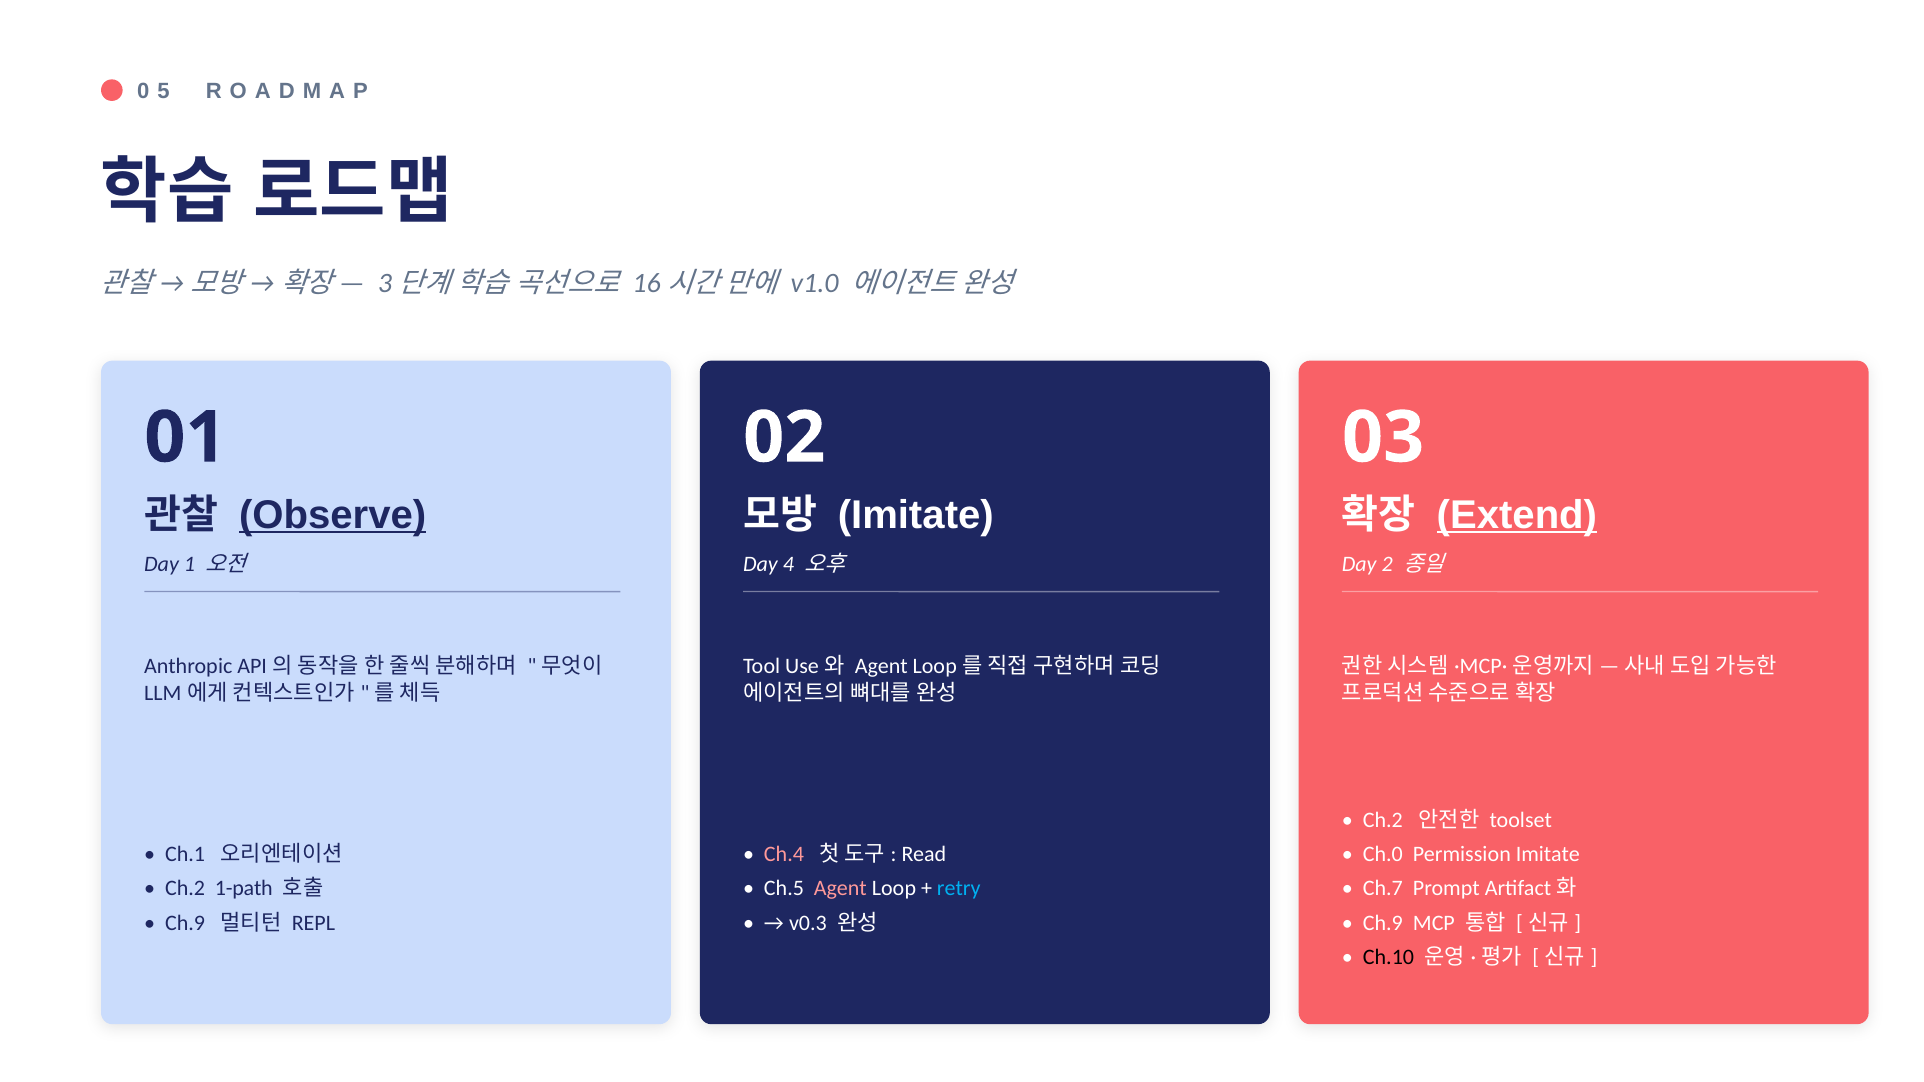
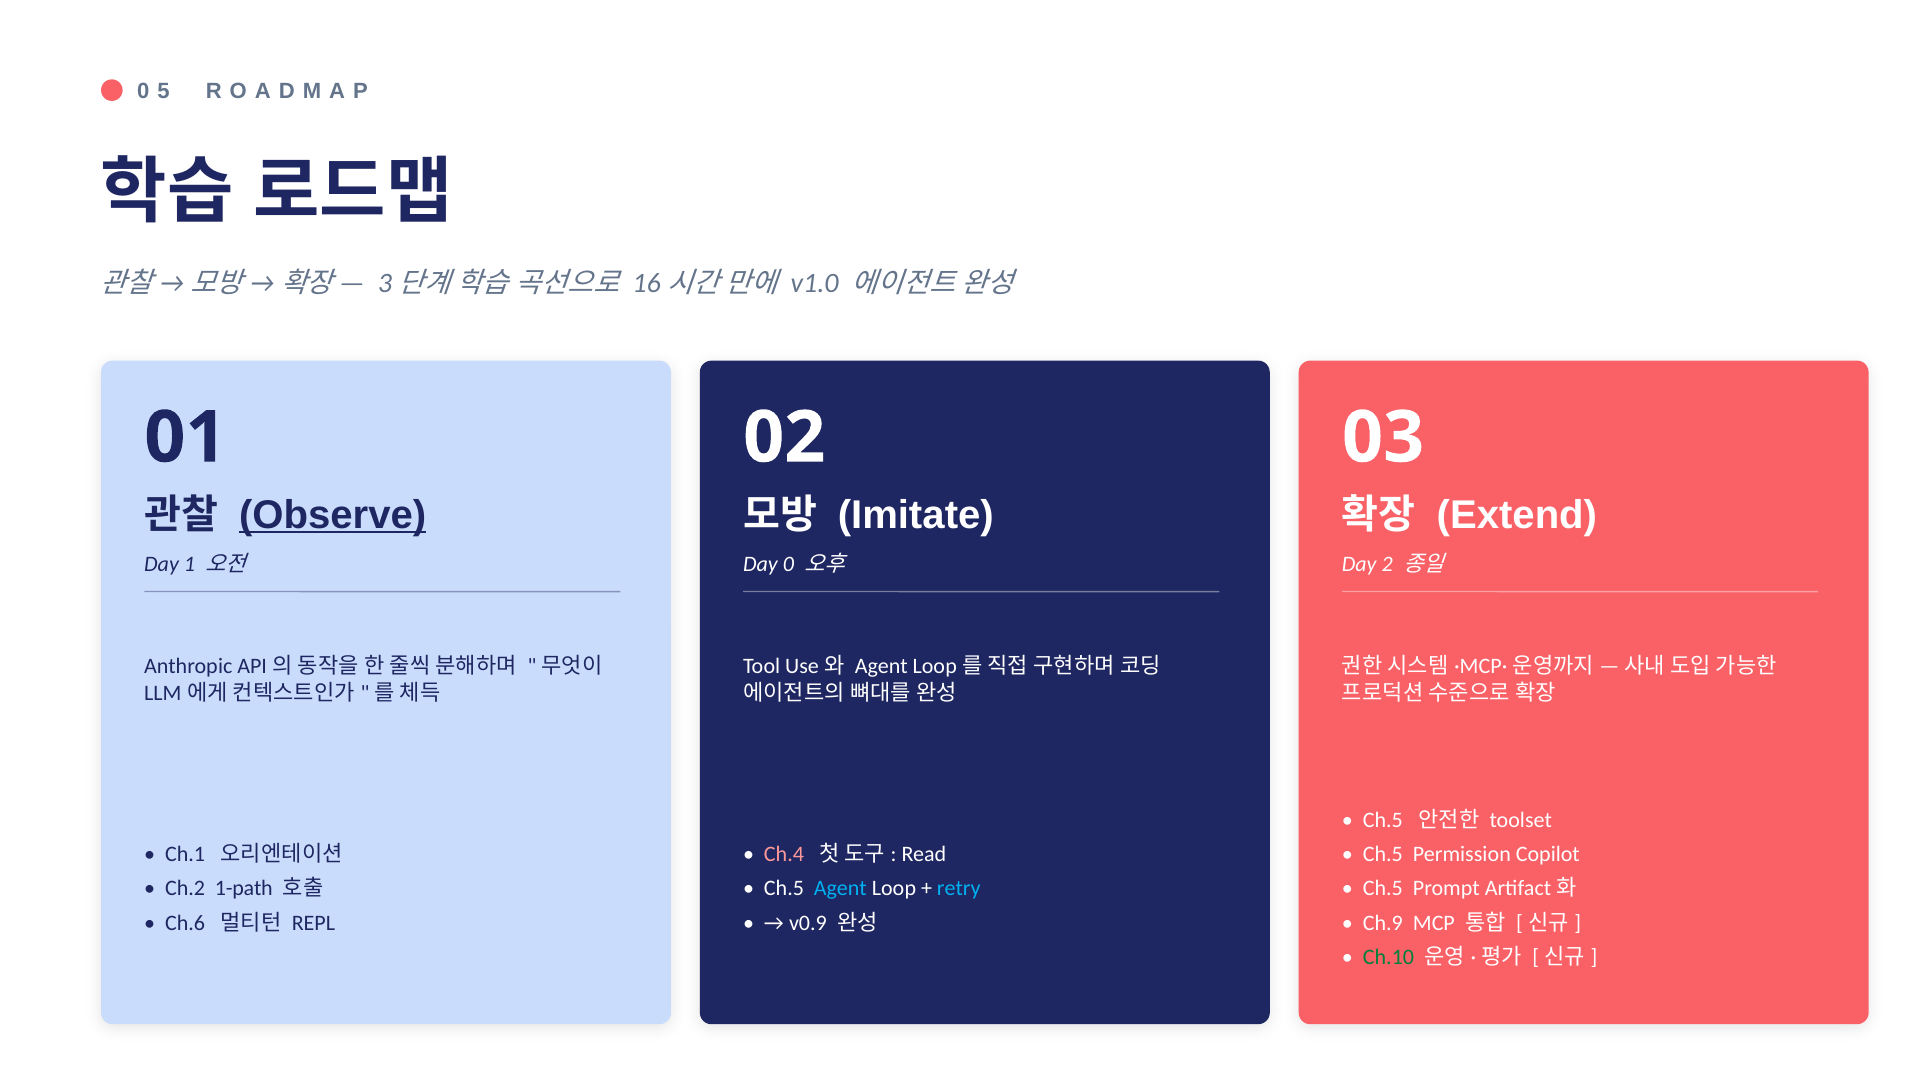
Extend underline: present -> none
Day 4: 4 -> 0
Ch.2 at (1383, 820): Ch.2 -> Ch.5
Ch.0 at (1383, 854): Ch.0 -> Ch.5
Permission Imitate: Imitate -> Copilot
Agent at (840, 889) colour: pink -> light blue
Ch.7 at (1383, 889): Ch.7 -> Ch.5
Ch.9 at (185, 923): Ch.9 -> Ch.6
v0.3: v0.3 -> v0.9
Ch.10 colour: black -> green
